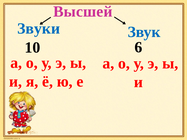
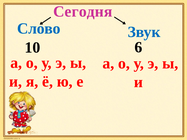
Высшей: Высшей -> Сегодня
Звуки: Звуки -> Слово
